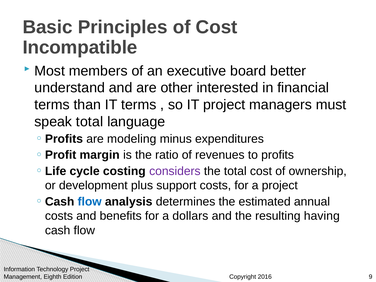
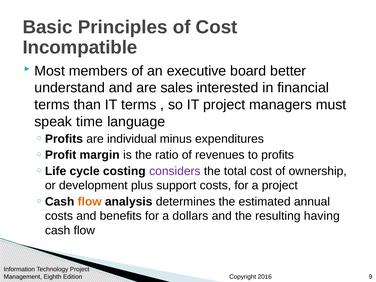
other: other -> sales
speak total: total -> time
modeling: modeling -> individual
flow at (90, 202) colour: blue -> orange
